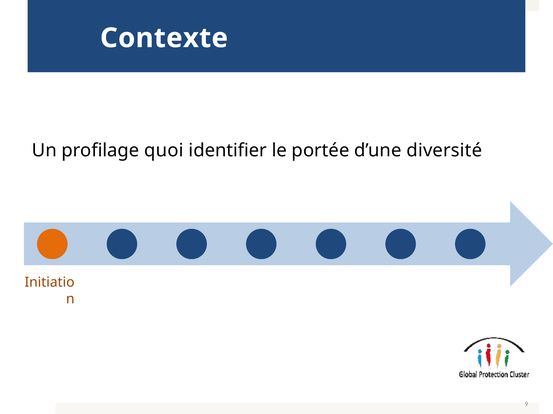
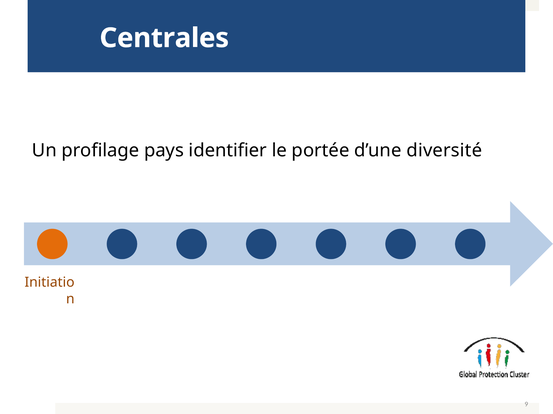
Contexte: Contexte -> Centrales
quoi: quoi -> pays
